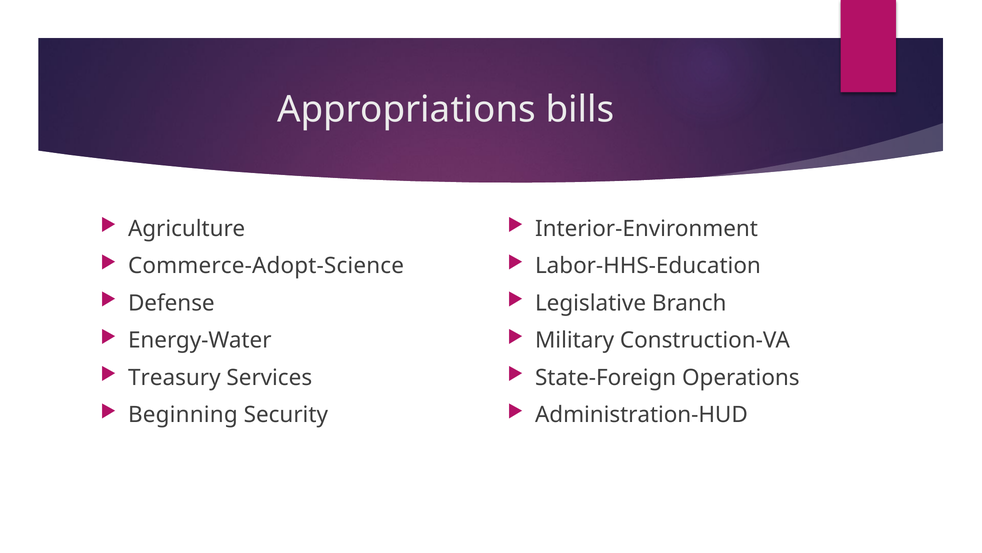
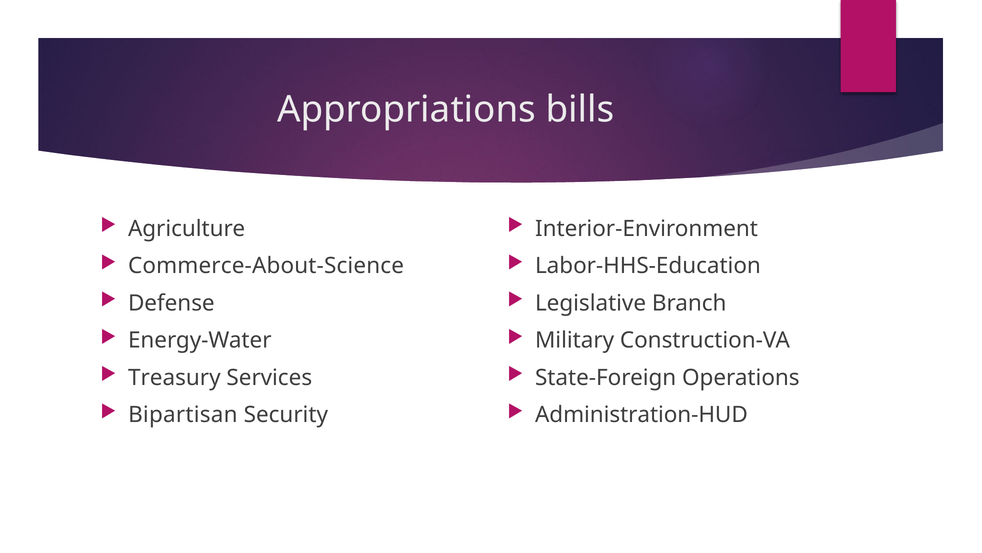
Commerce-Adopt-Science: Commerce-Adopt-Science -> Commerce-About-Science
Beginning: Beginning -> Bipartisan
